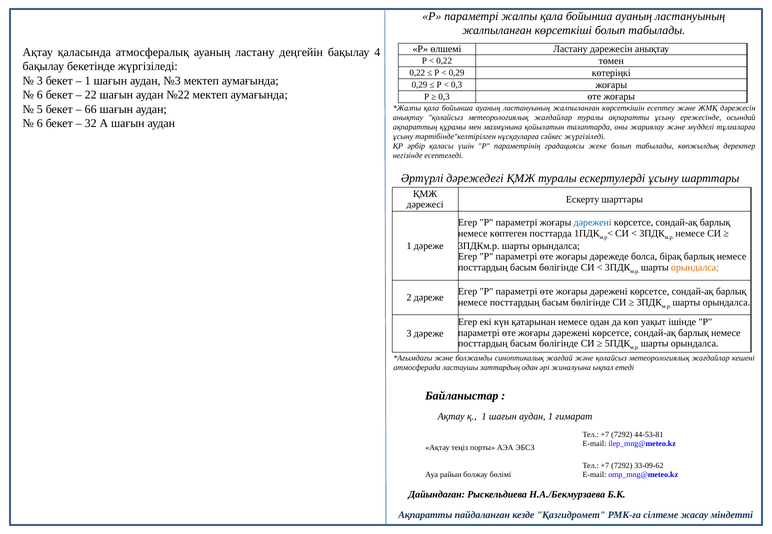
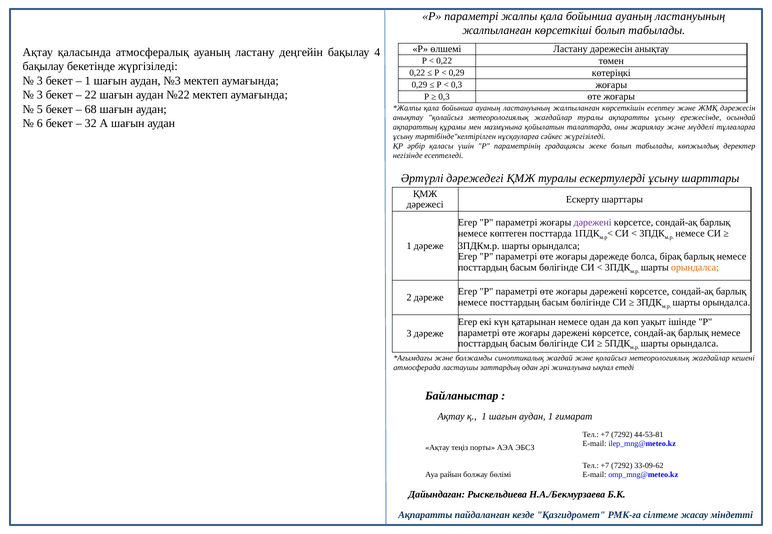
6 at (40, 95): 6 -> 3
66: 66 -> 68
дәрежені at (593, 223) colour: blue -> purple
